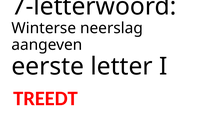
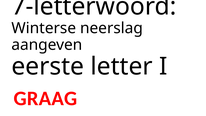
TREEDT: TREEDT -> GRAAG
